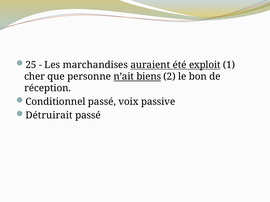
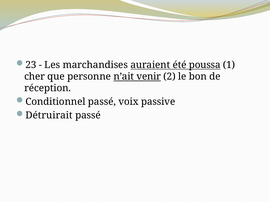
25: 25 -> 23
exploit: exploit -> poussa
biens: biens -> venir
